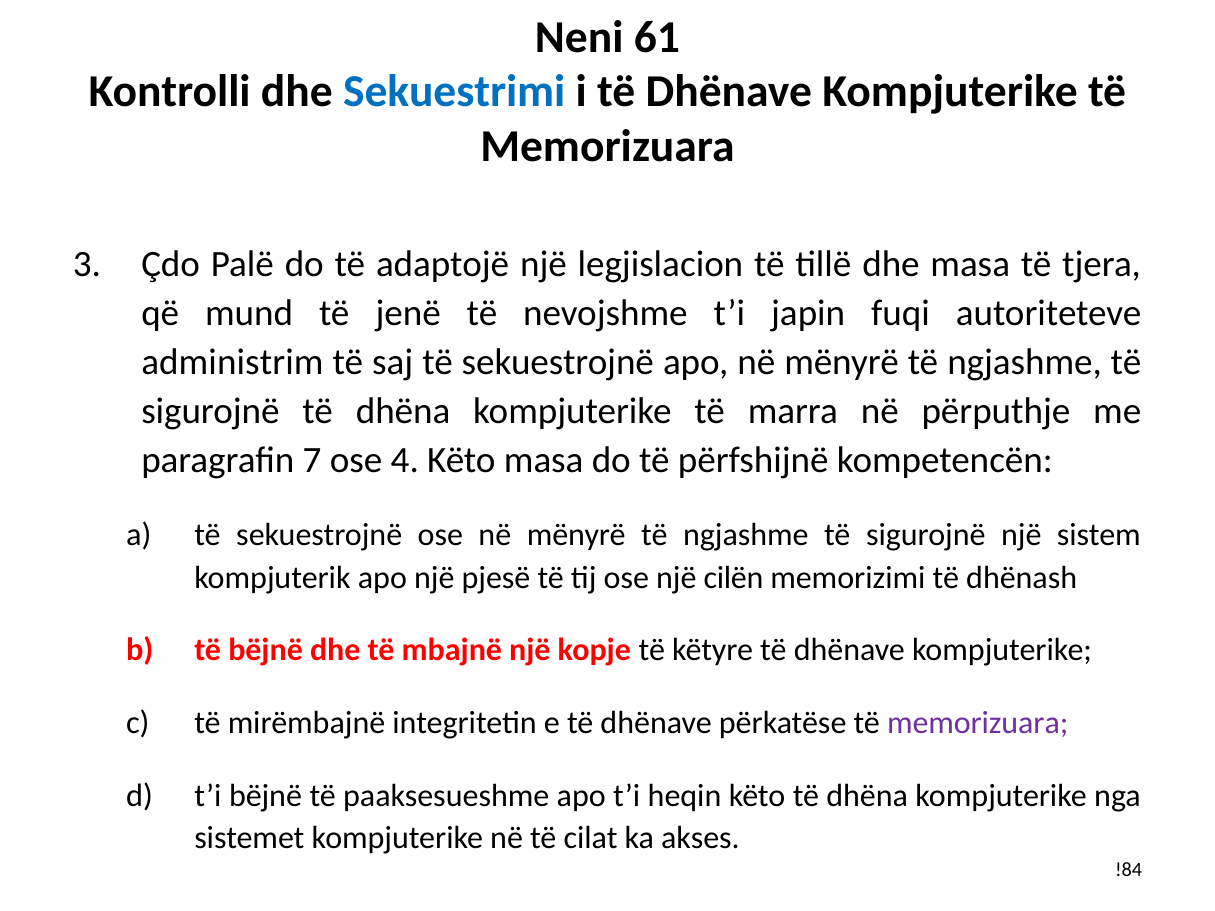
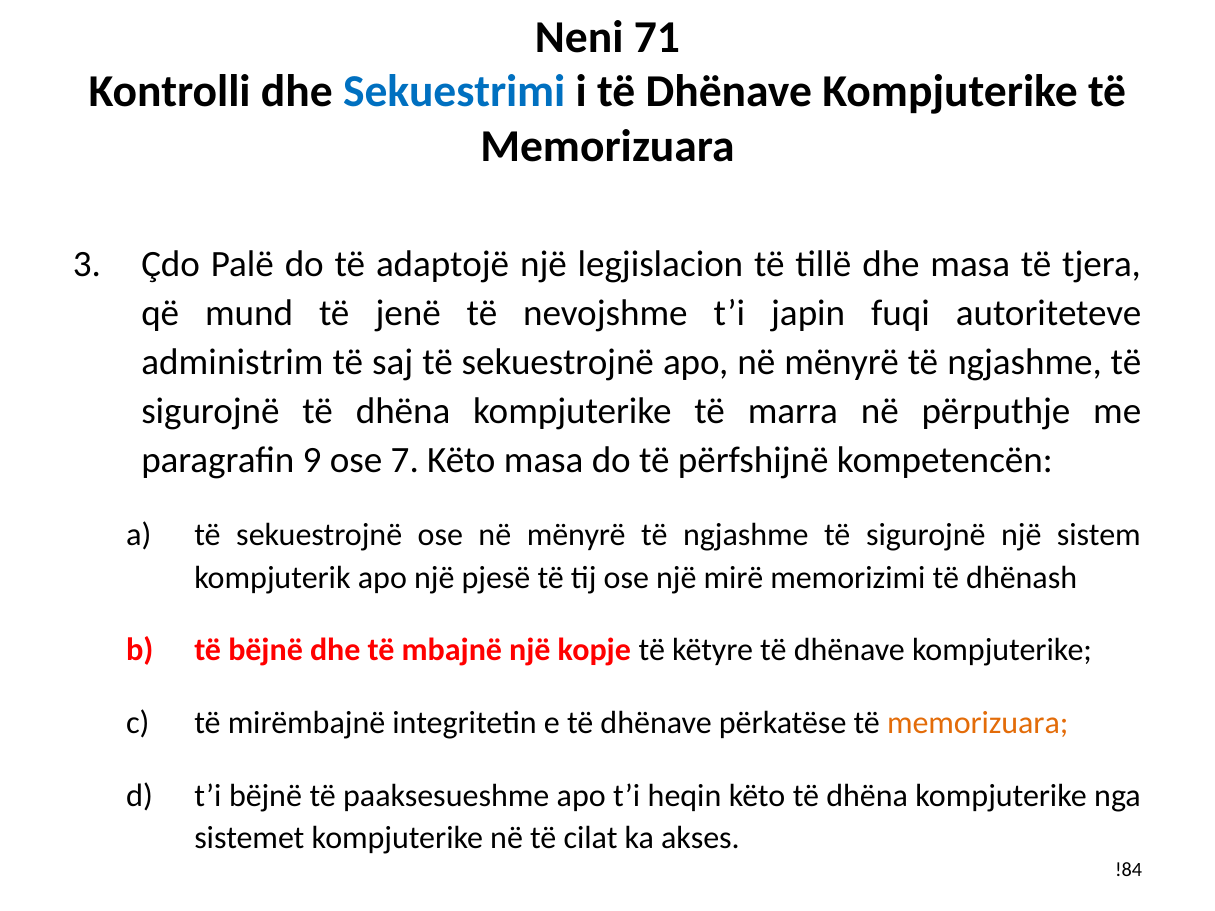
61: 61 -> 71
7: 7 -> 9
4: 4 -> 7
cilën: cilën -> mirë
memorizuara at (978, 723) colour: purple -> orange
